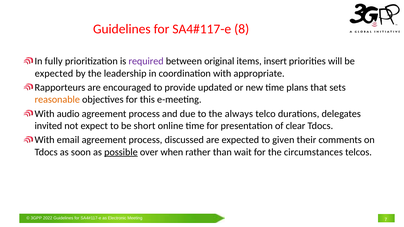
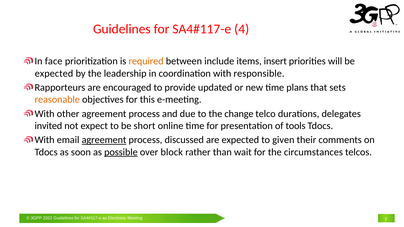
8: 8 -> 4
fully: fully -> face
required colour: purple -> orange
original: original -> include
appropriate: appropriate -> responsible
audio: audio -> other
always: always -> change
clear: clear -> tools
agreement at (104, 140) underline: none -> present
when: when -> block
